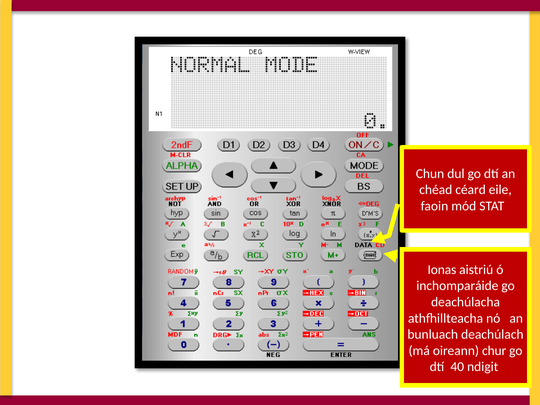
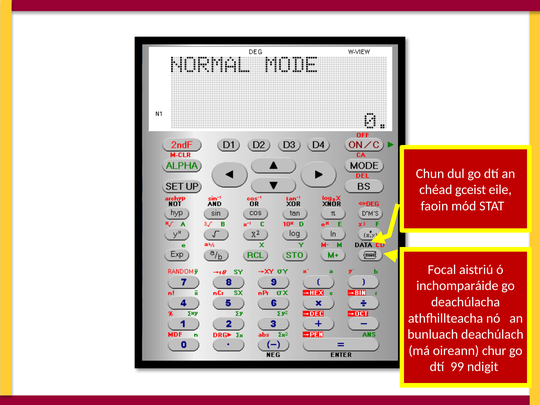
céard: céard -> gceist
Ionas: Ionas -> Focal
40: 40 -> 99
